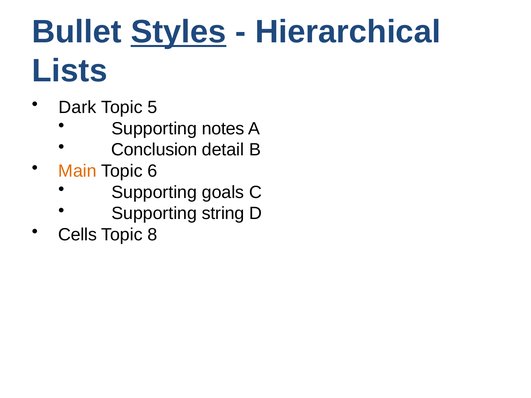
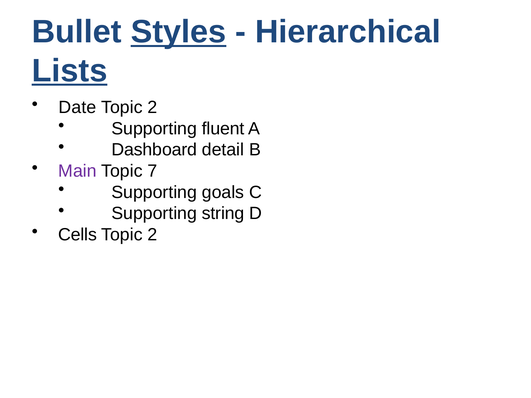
Lists underline: none -> present
Dark: Dark -> Date
5 at (152, 107): 5 -> 2
notes: notes -> fluent
Conclusion: Conclusion -> Dashboard
Main colour: orange -> purple
6: 6 -> 7
8 at (152, 235): 8 -> 2
